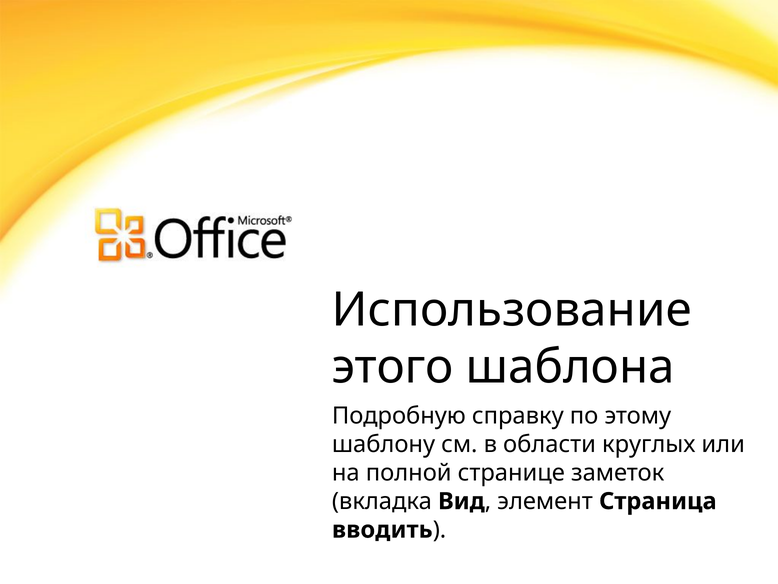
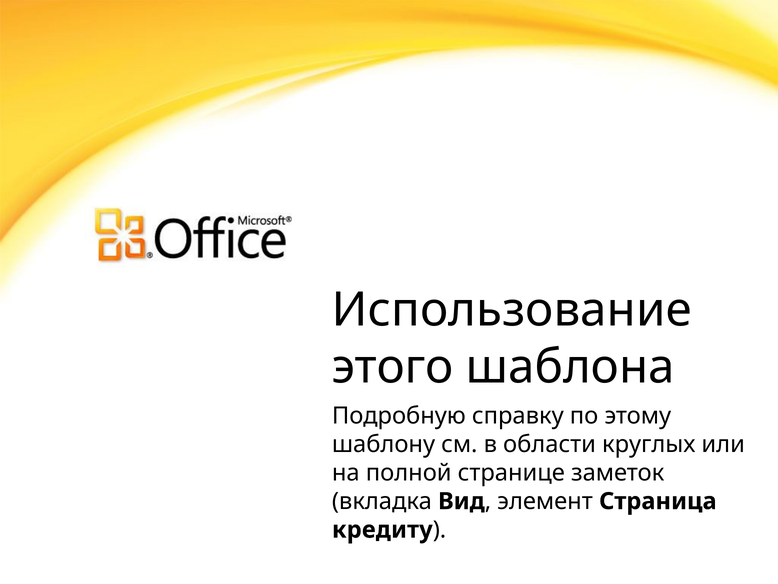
вводить: вводить -> кредиту
